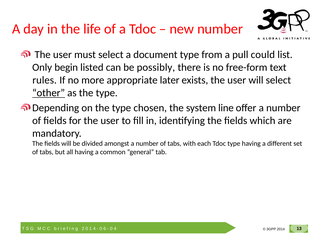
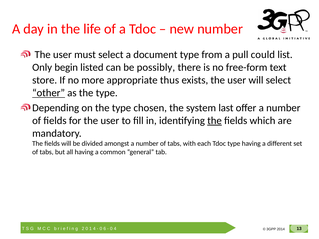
rules: rules -> store
later: later -> thus
line: line -> last
the at (215, 121) underline: none -> present
